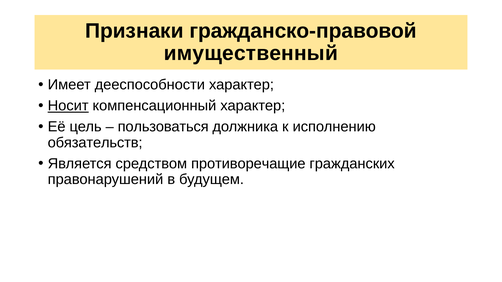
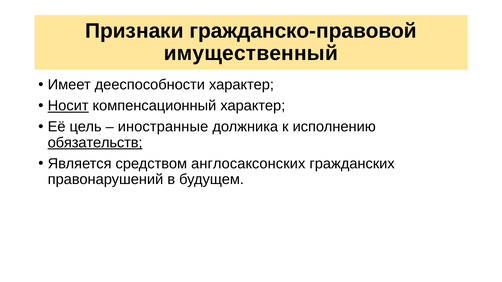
пользоваться: пользоваться -> иностранные
обязательств underline: none -> present
противоречащие: противоречащие -> англосаксонских
